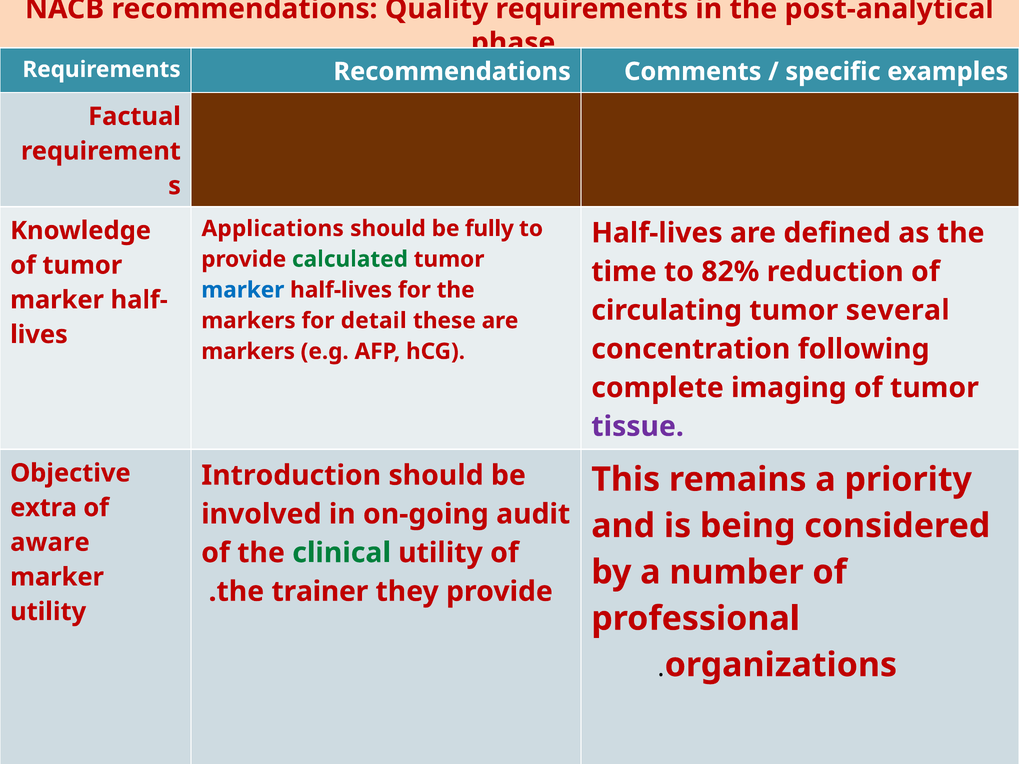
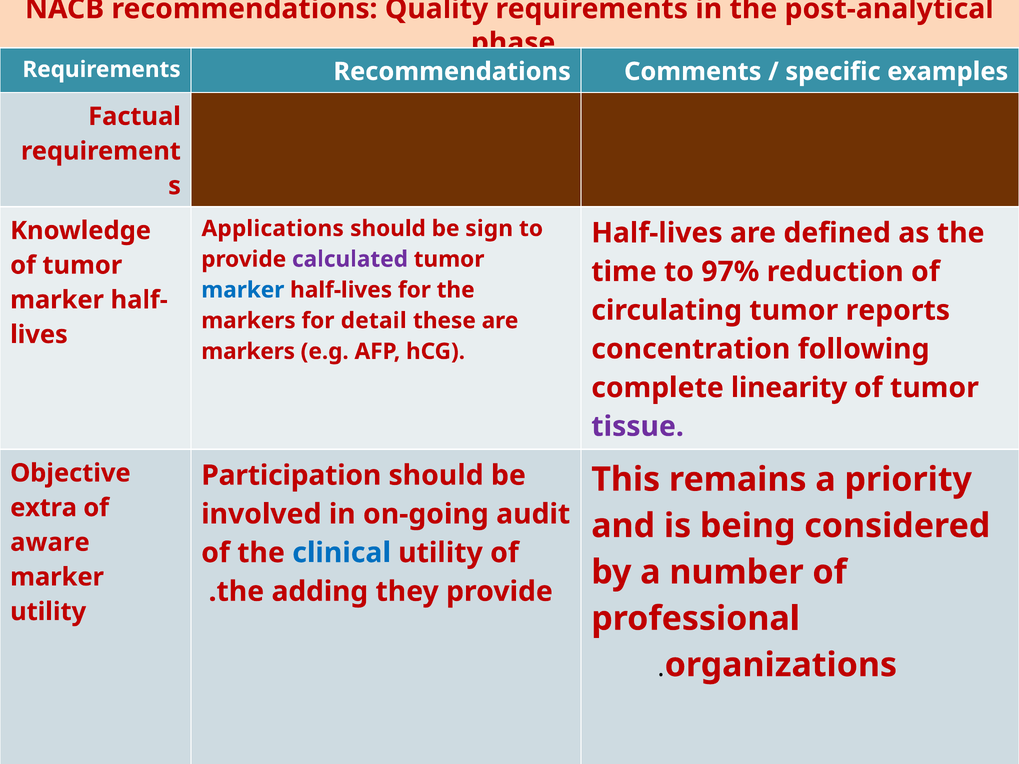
fully: fully -> sign
calculated colour: green -> purple
82%: 82% -> 97%
several: several -> reports
imaging: imaging -> linearity
Introduction: Introduction -> Participation
clinical colour: green -> blue
trainer: trainer -> adding
